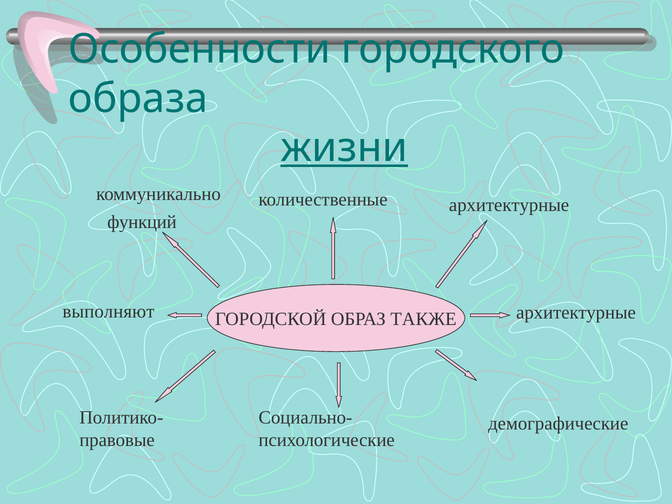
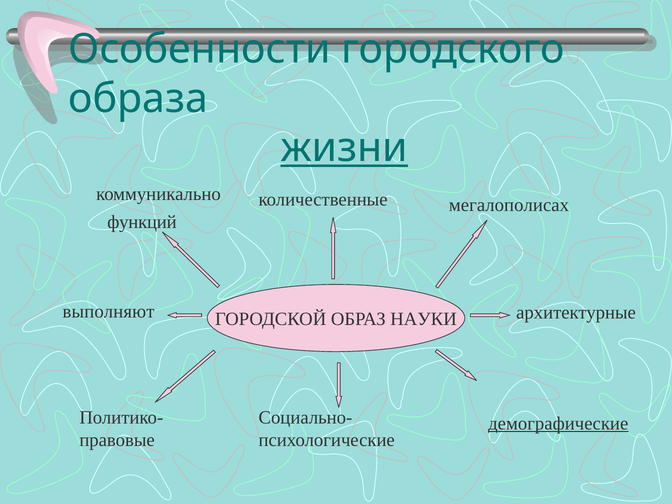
количественные архитектурные: архитектурные -> мегалополисах
ТАКЖЕ: ТАКЖЕ -> НАУКИ
демографические underline: none -> present
